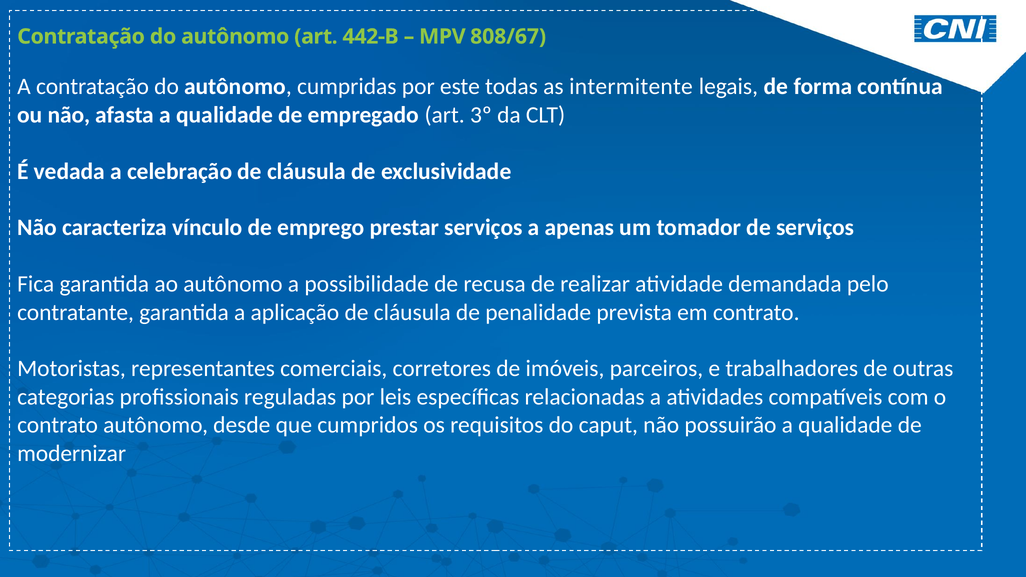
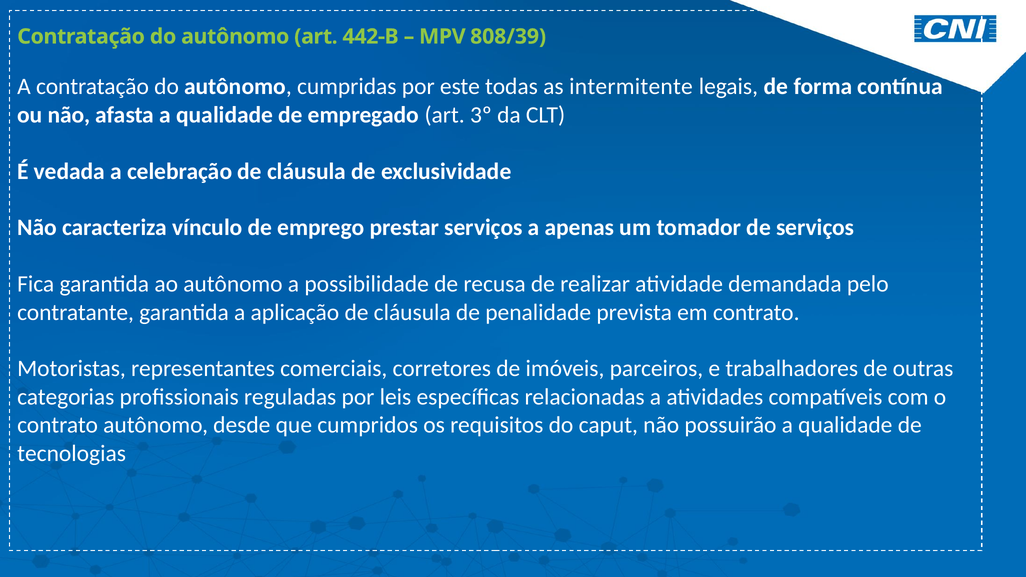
808/67: 808/67 -> 808/39
modernizar: modernizar -> tecnologias
